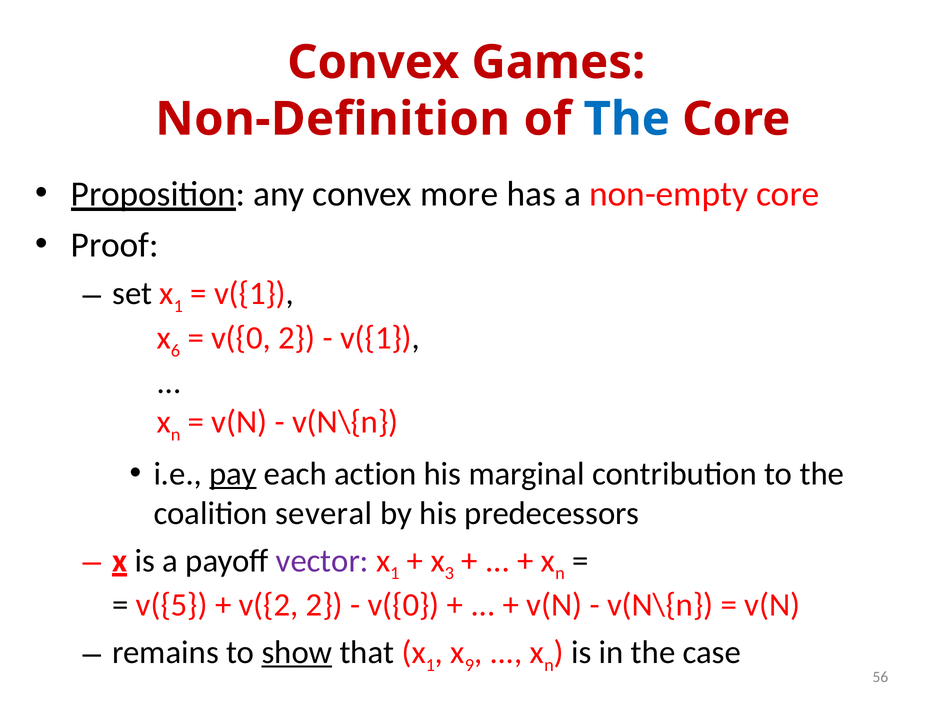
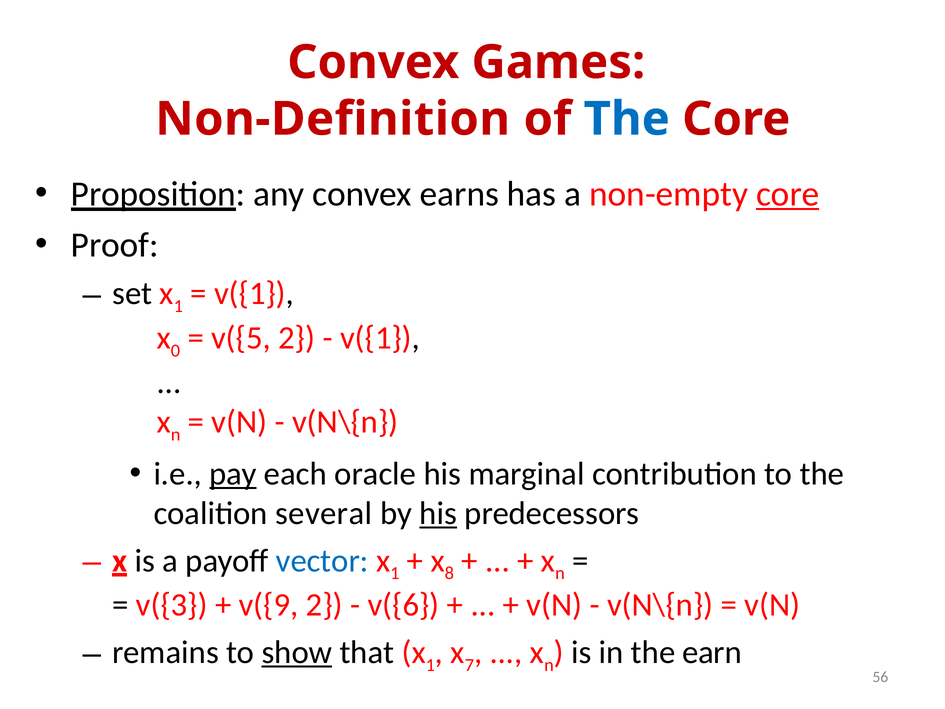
more: more -> earns
core at (788, 194) underline: none -> present
6: 6 -> 0
v({0 at (241, 338): v({0 -> v({5
action: action -> oracle
his at (438, 513) underline: none -> present
vector colour: purple -> blue
3: 3 -> 8
v({5: v({5 -> v({3
v({2: v({2 -> v({9
v({0 at (404, 605): v({0 -> v({6
9: 9 -> 7
case: case -> earn
